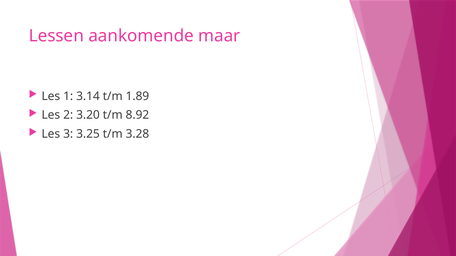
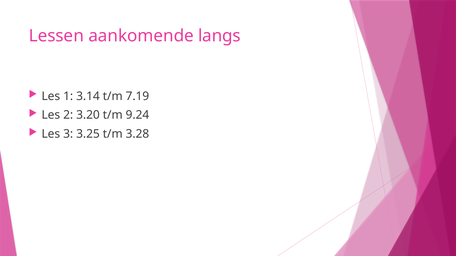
maar: maar -> langs
1.89: 1.89 -> 7.19
8.92: 8.92 -> 9.24
